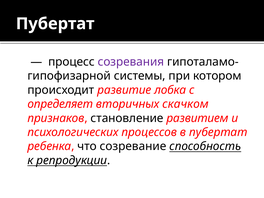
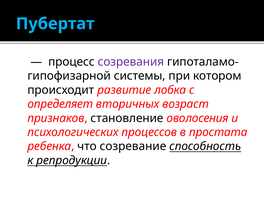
Пубертат at (55, 24) colour: white -> light blue
скачком: скачком -> возраст
развитием: развитием -> оволосения
в пубертат: пубертат -> простата
